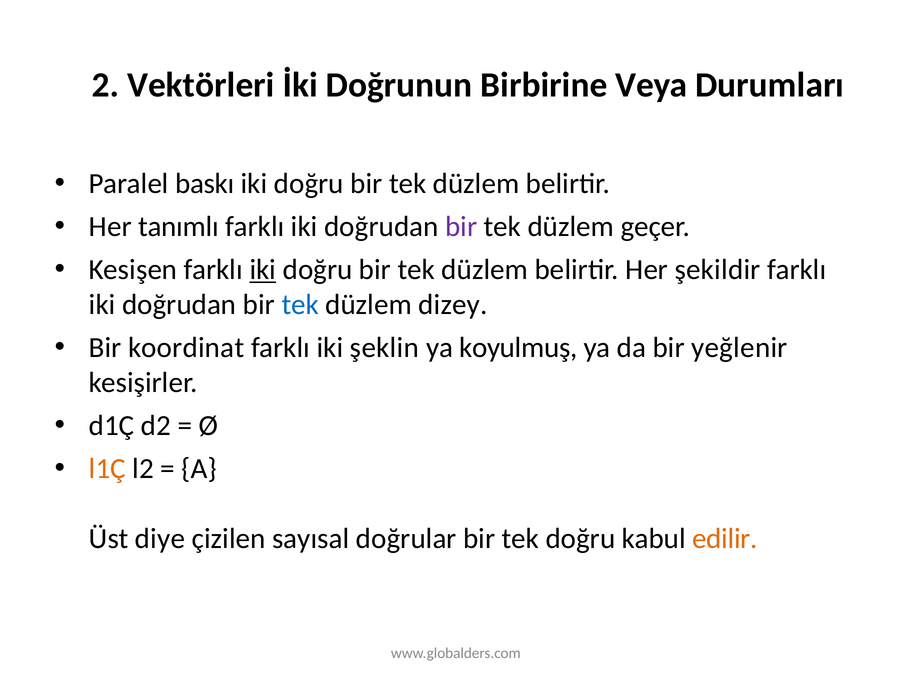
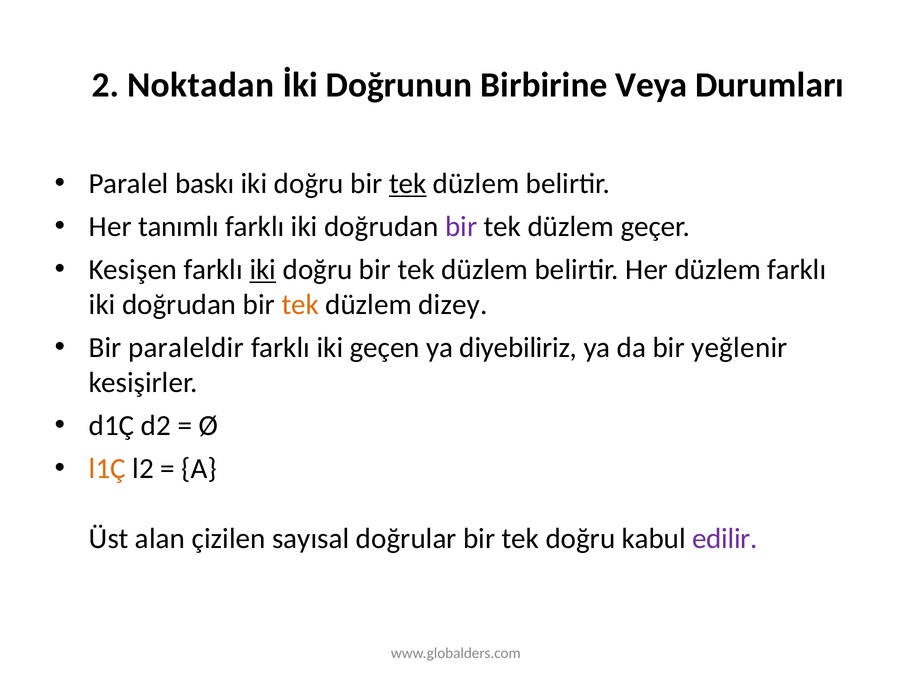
Vektörleri: Vektörleri -> Noktadan
tek at (408, 184) underline: none -> present
Her şekildir: şekildir -> düzlem
tek at (300, 305) colour: blue -> orange
koordinat: koordinat -> paraleldir
şeklin: şeklin -> geçen
koyulmuş: koyulmuş -> diyebiliriz
diye: diye -> alan
edilir colour: orange -> purple
